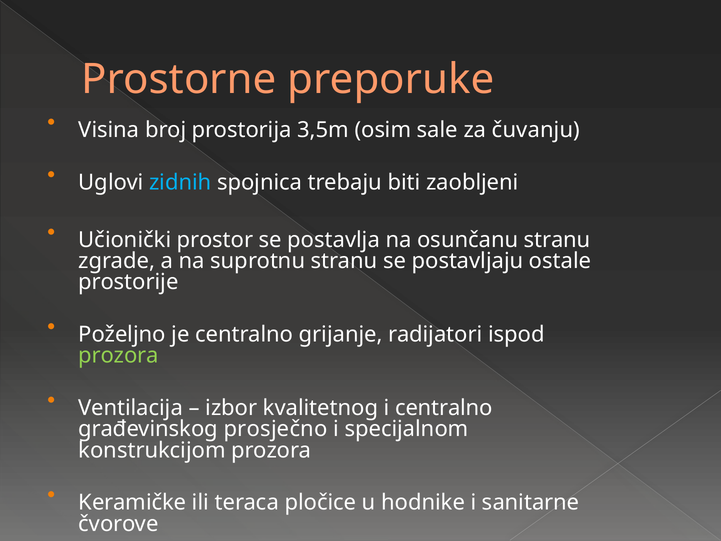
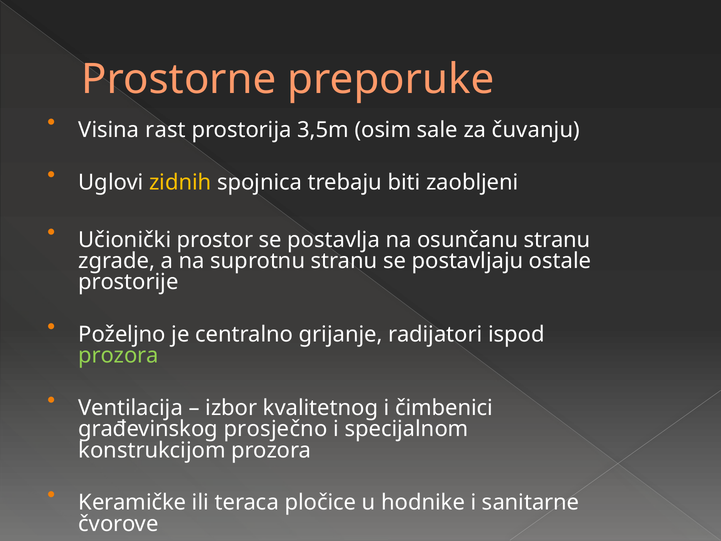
broj: broj -> rast
zidnih colour: light blue -> yellow
i centralno: centralno -> čimbenici
